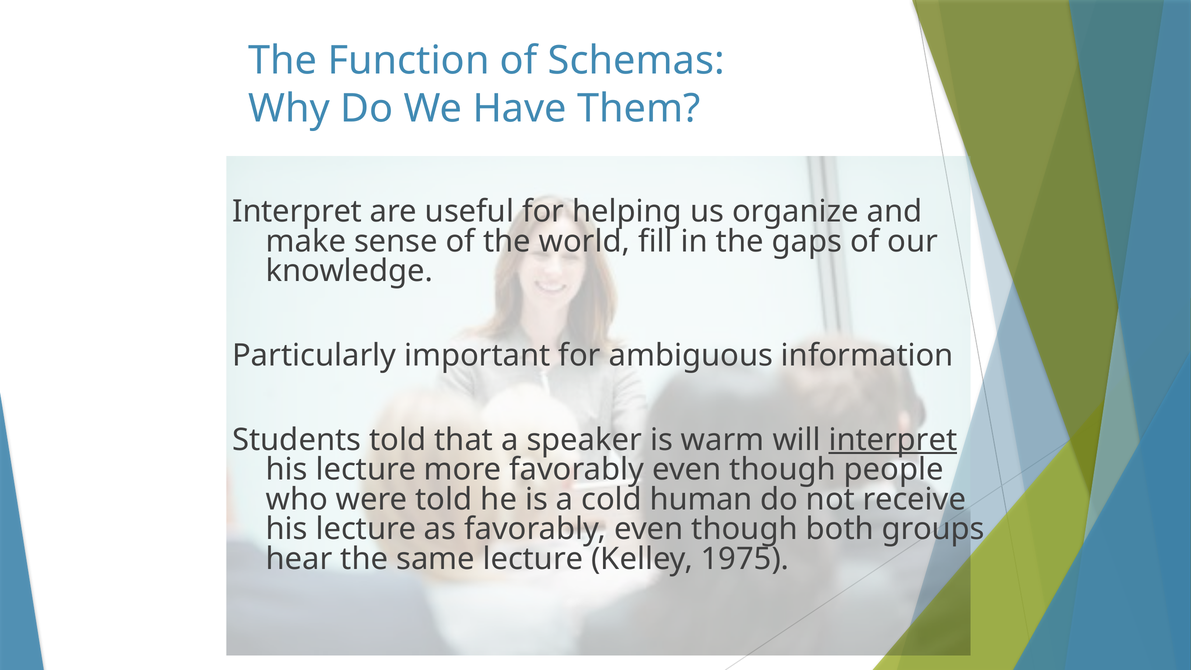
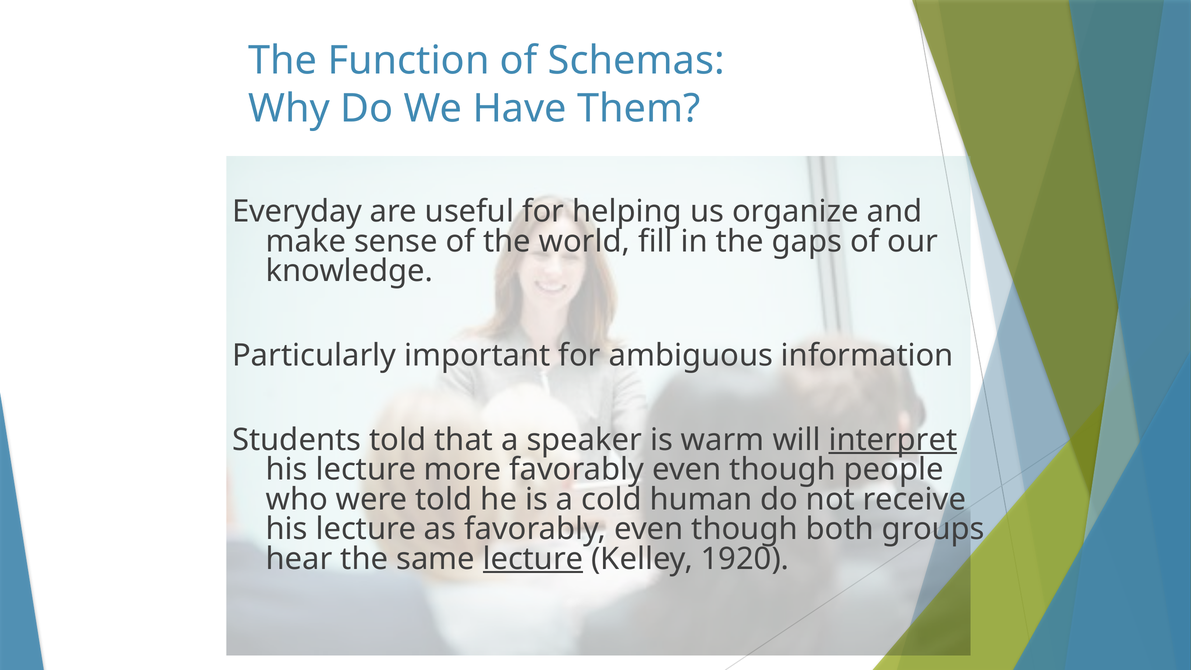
Interpret at (297, 212): Interpret -> Everyday
lecture at (533, 559) underline: none -> present
1975: 1975 -> 1920
